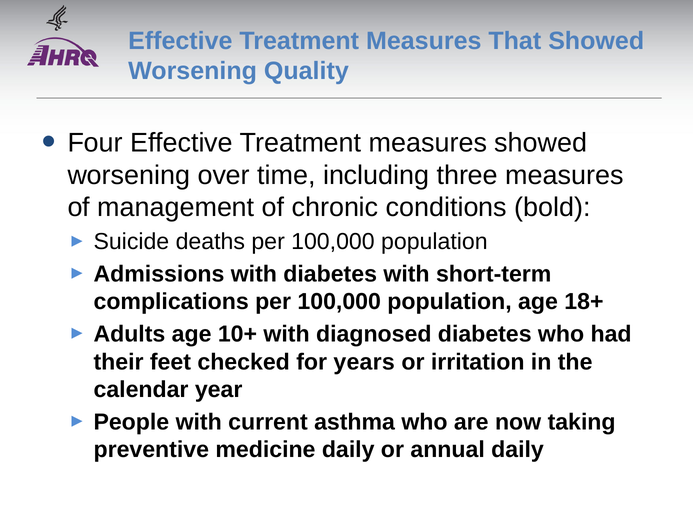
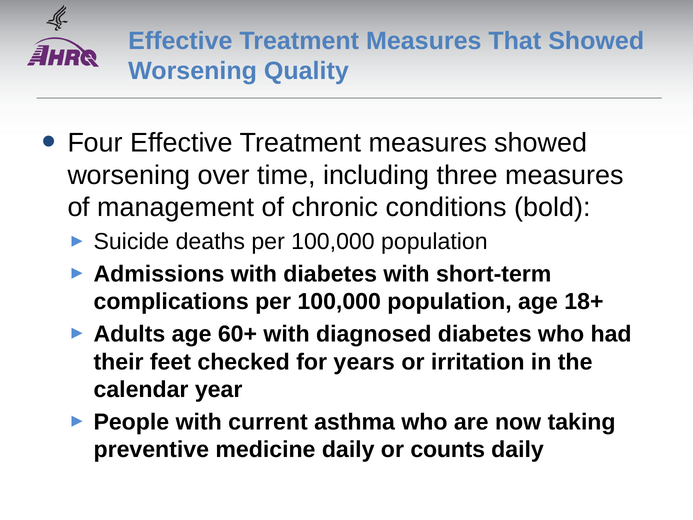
10+: 10+ -> 60+
annual: annual -> counts
